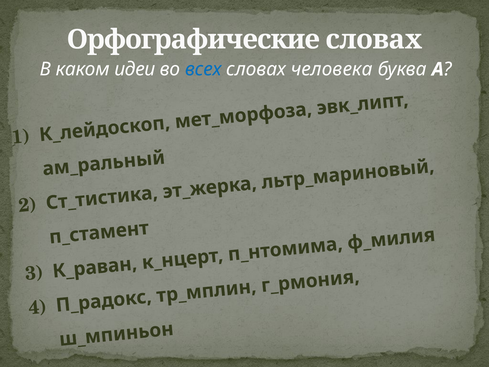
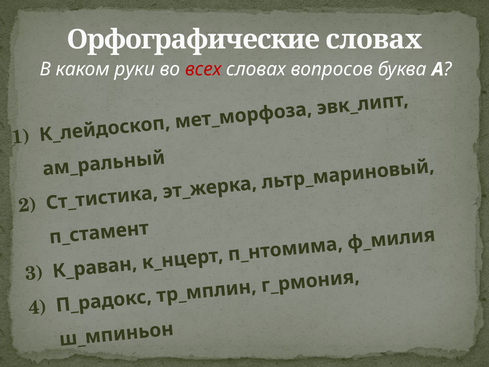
идеи: идеи -> руки
всех colour: blue -> red
человека: человека -> вопросов
